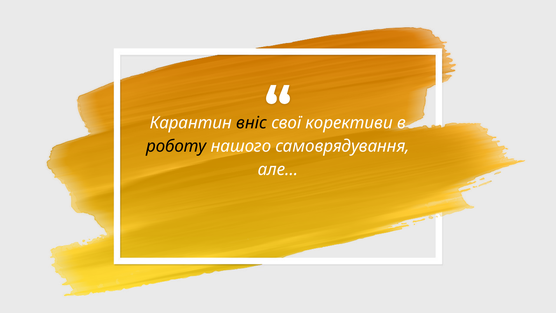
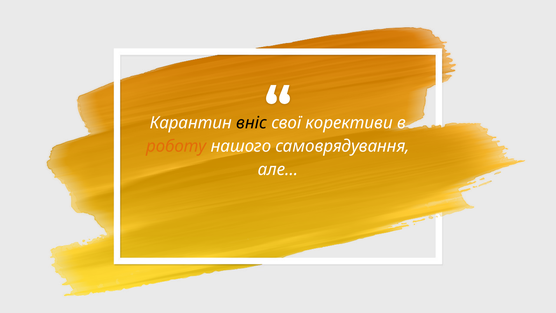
роботу colour: black -> orange
